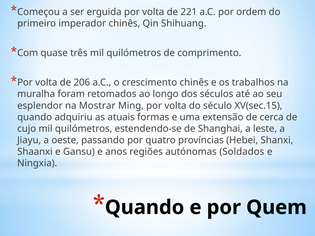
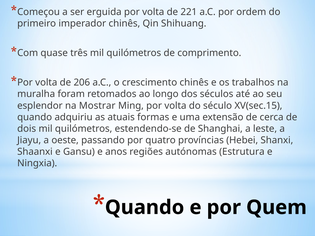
cujo: cujo -> dois
Soldados: Soldados -> Estrutura
